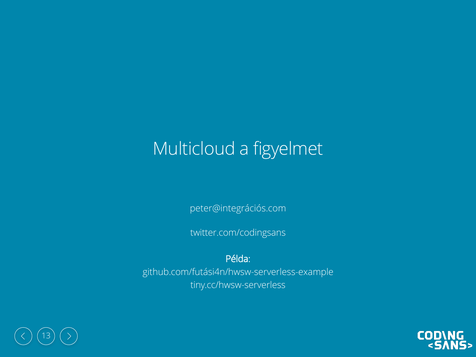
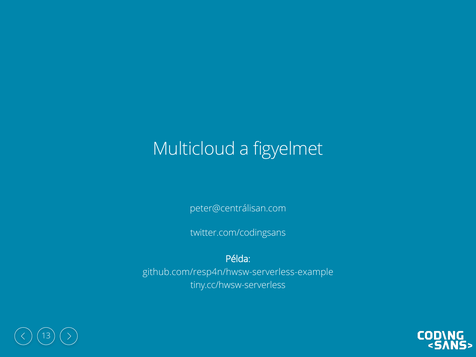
peter@integrációs.com: peter@integrációs.com -> peter@centrálisan.com
github.com/futási4n/hwsw-serverless-example: github.com/futási4n/hwsw-serverless-example -> github.com/resp4n/hwsw-serverless-example
